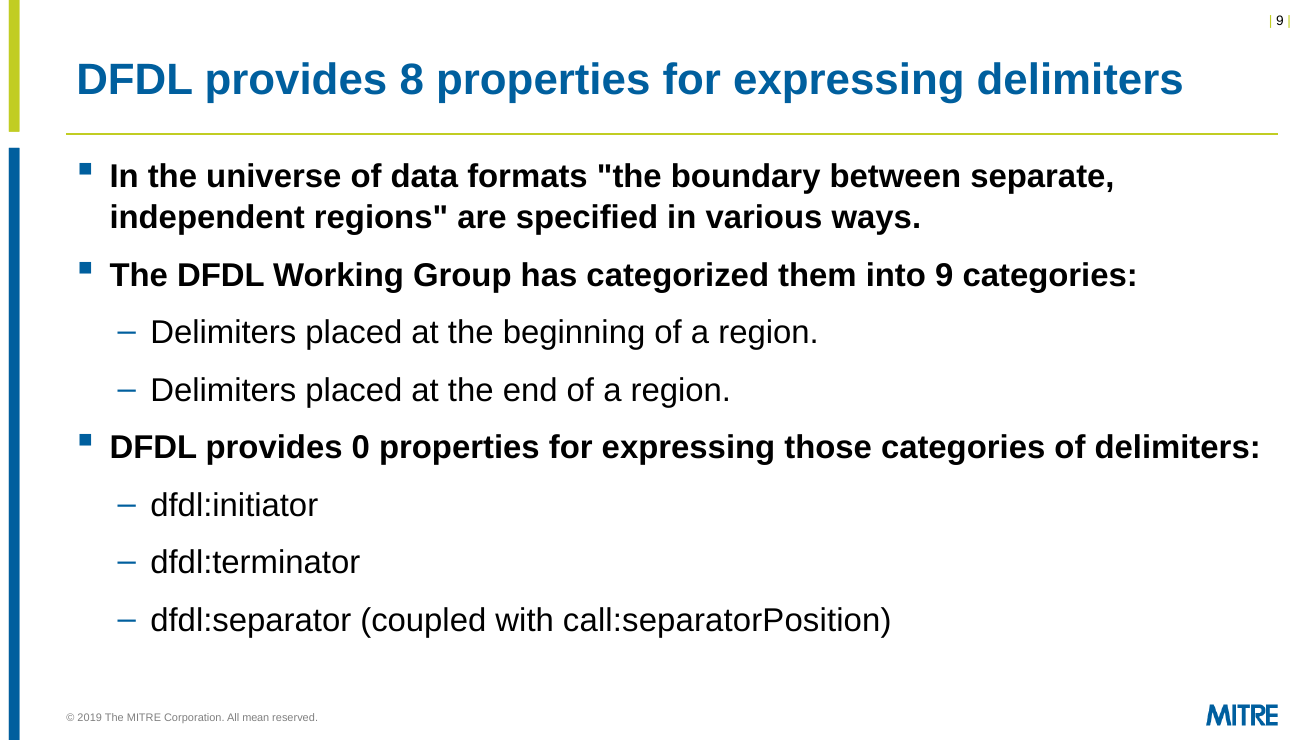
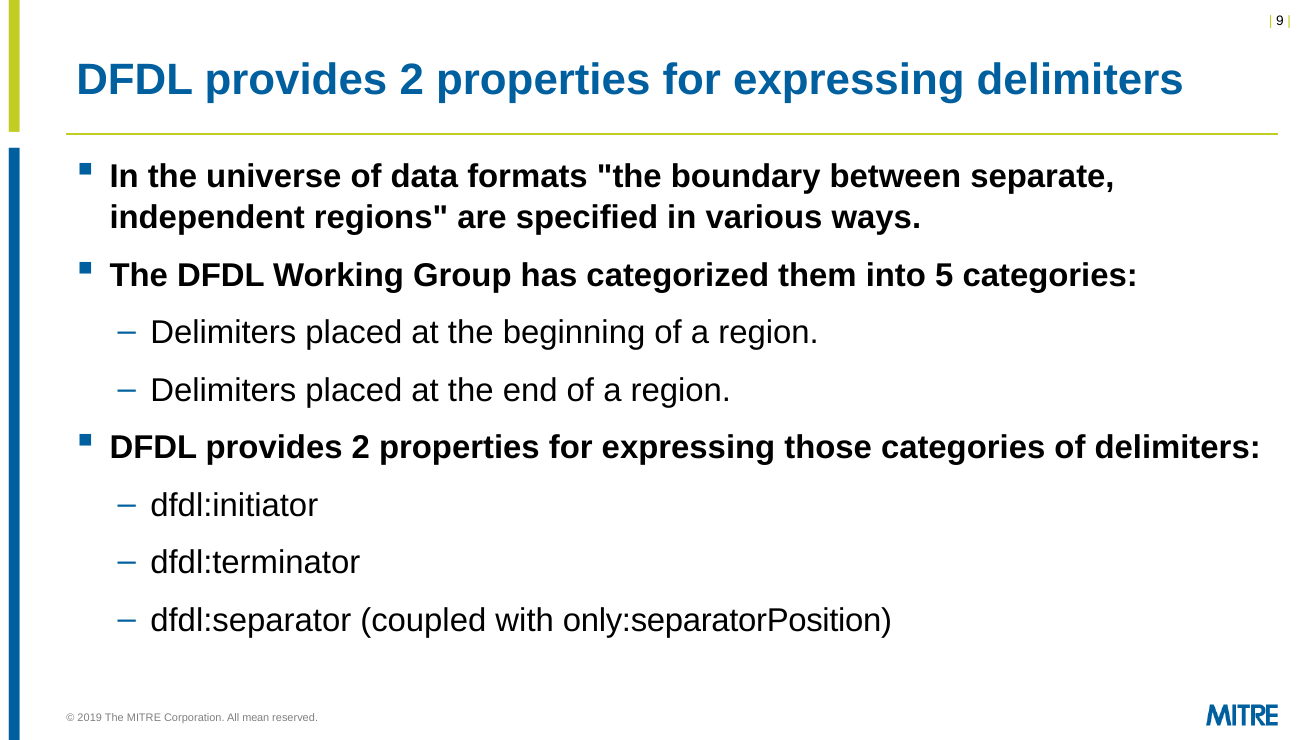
8 at (412, 80): 8 -> 2
into 9: 9 -> 5
0 at (361, 448): 0 -> 2
call:separatorPosition: call:separatorPosition -> only:separatorPosition
